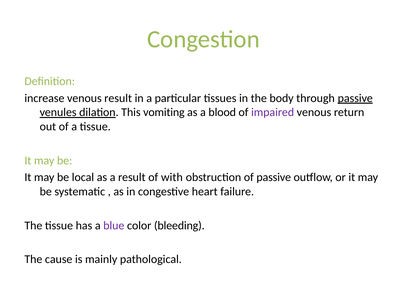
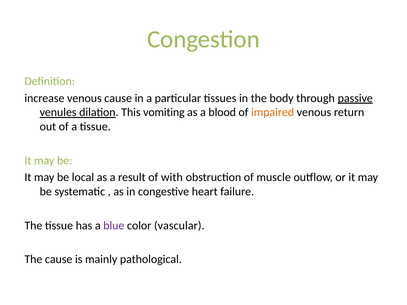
venous result: result -> cause
impaired colour: purple -> orange
of passive: passive -> muscle
bleeding: bleeding -> vascular
